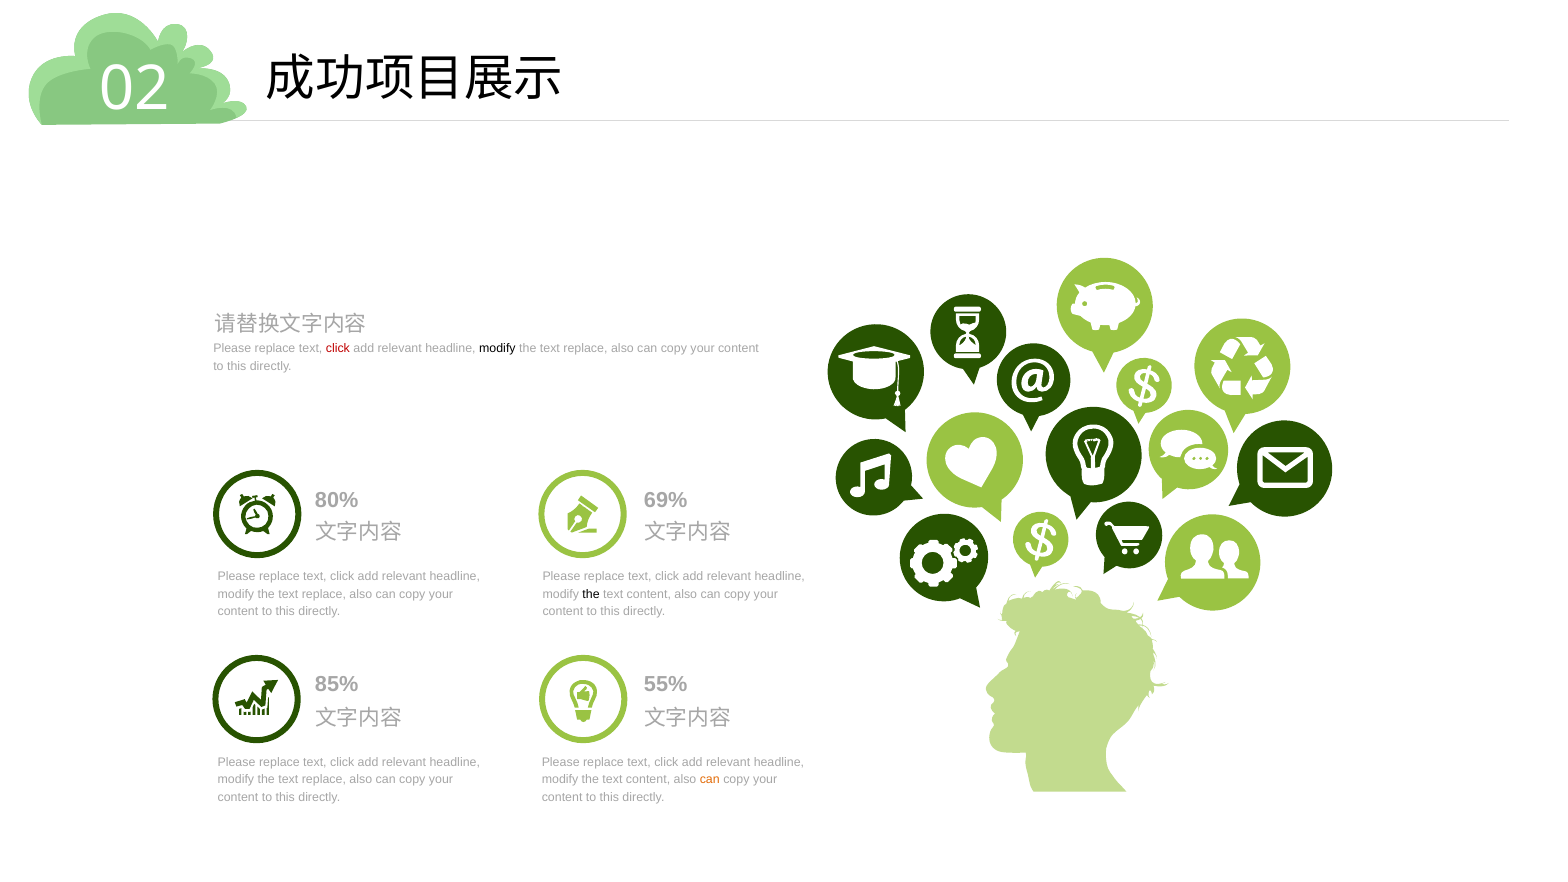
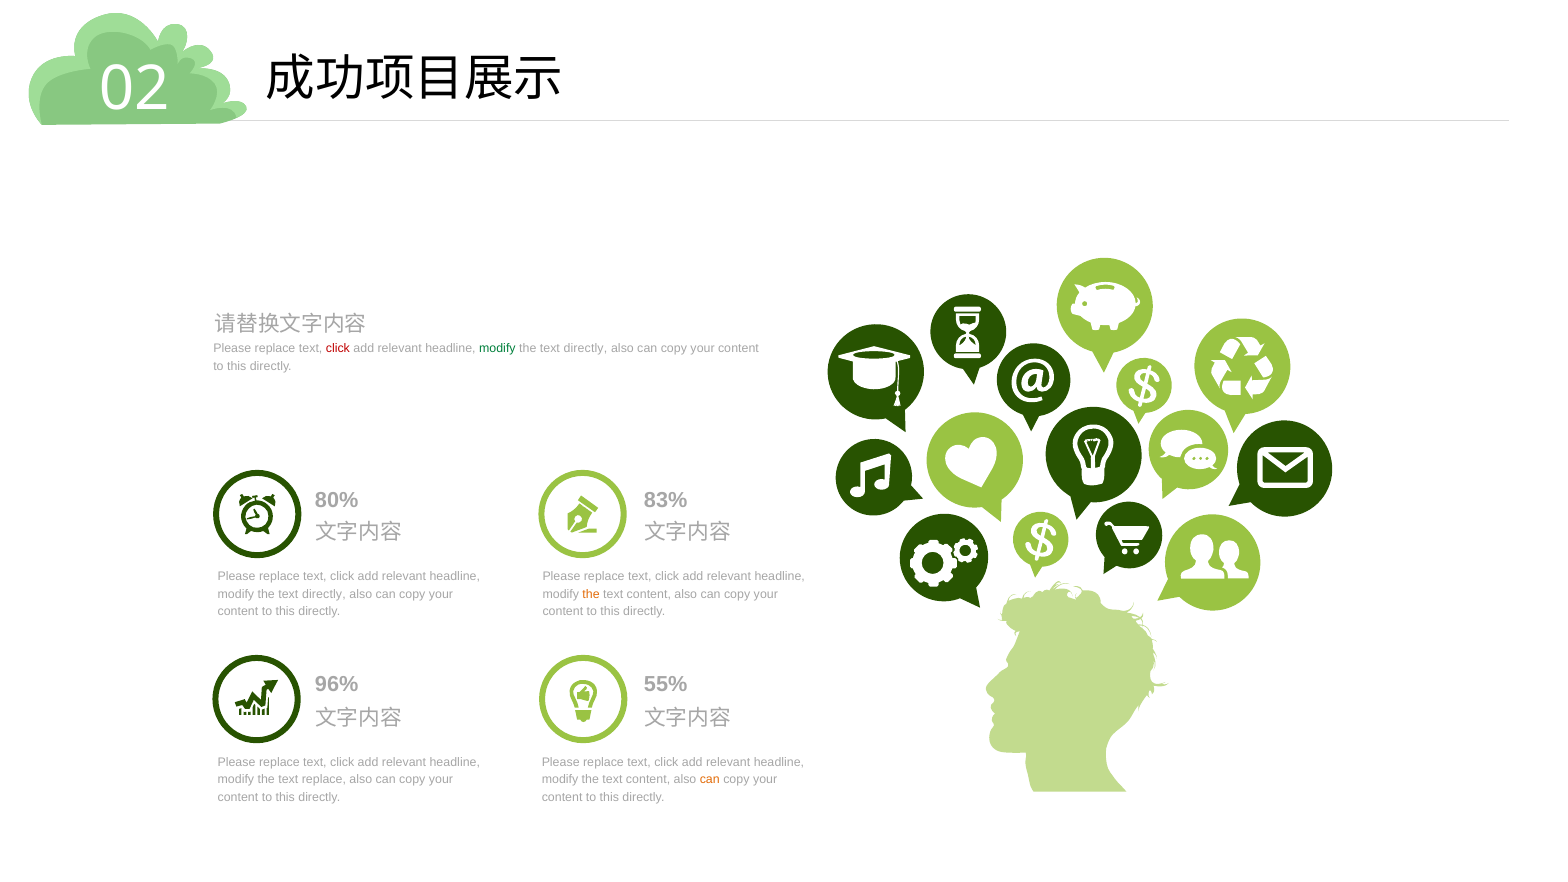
modify at (497, 348) colour: black -> green
replace at (585, 348): replace -> directly
69%: 69% -> 83%
replace at (324, 594): replace -> directly
the at (591, 594) colour: black -> orange
85%: 85% -> 96%
